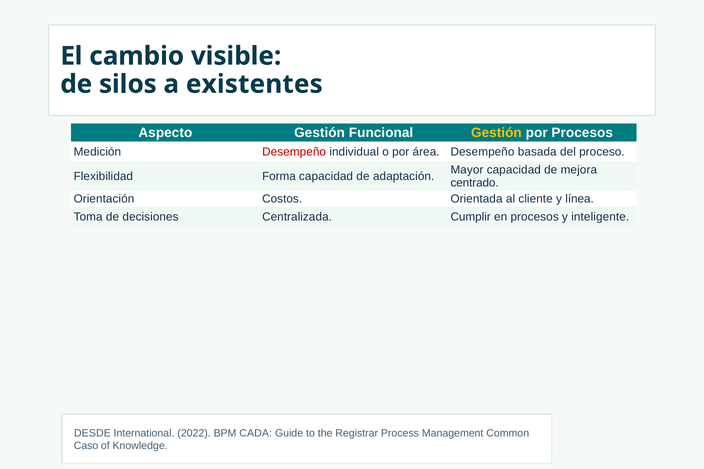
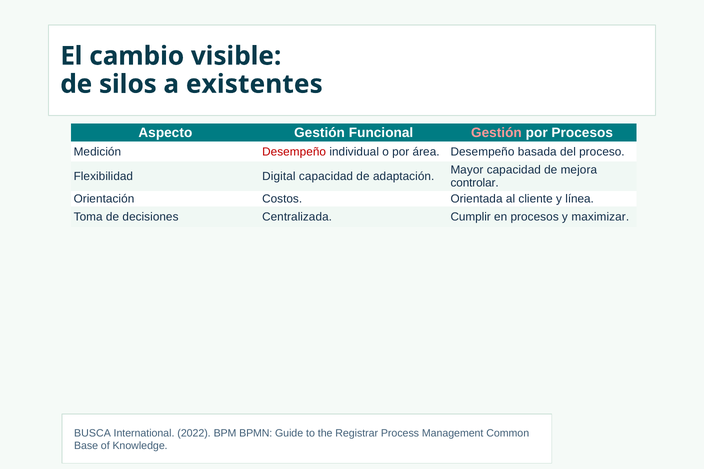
Gestión at (496, 133) colour: yellow -> pink
Forma: Forma -> Digital
centrado: centrado -> controlar
inteligente: inteligente -> maximizar
DESDE: DESDE -> BUSCA
CADA: CADA -> BPMN
Caso: Caso -> Base
